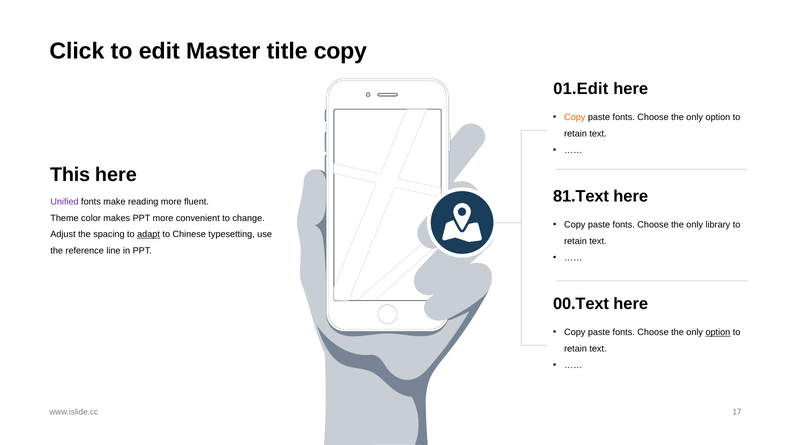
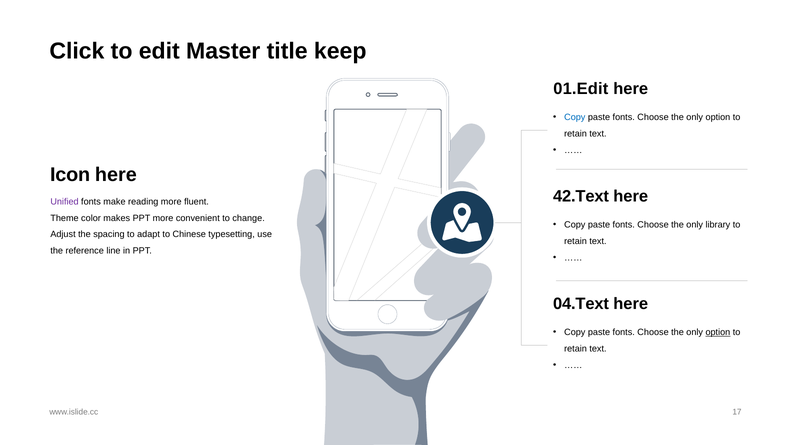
title copy: copy -> keep
Copy at (575, 117) colour: orange -> blue
This: This -> Icon
81.Text: 81.Text -> 42.Text
adapt underline: present -> none
00.Text: 00.Text -> 04.Text
